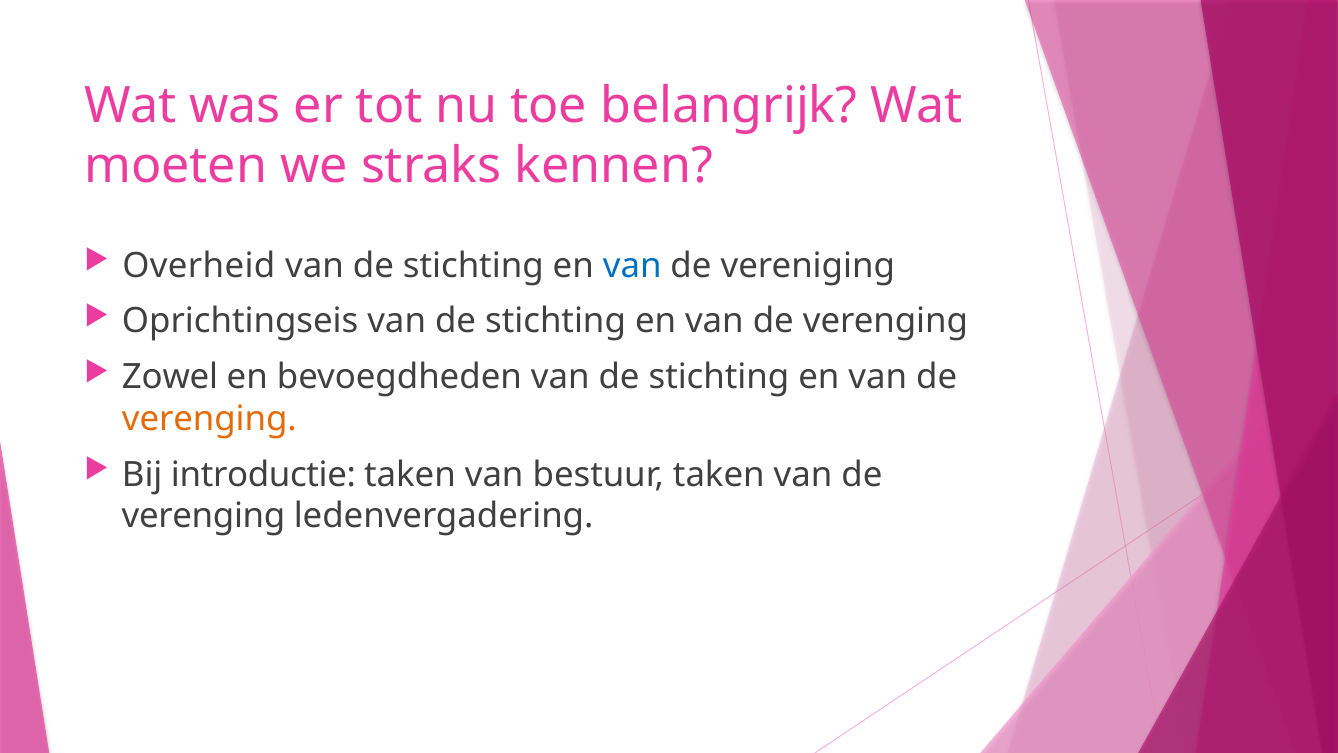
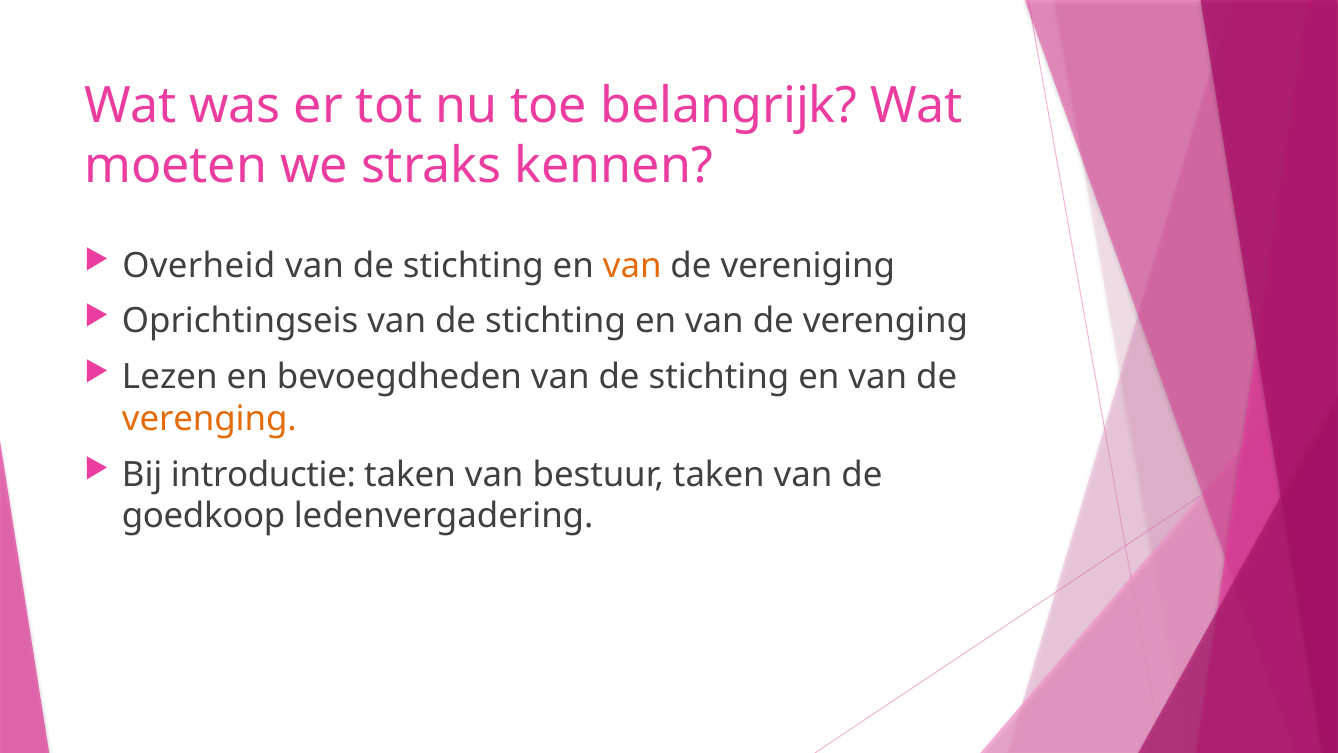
van at (632, 265) colour: blue -> orange
Zowel: Zowel -> Lezen
verenging at (204, 516): verenging -> goedkoop
